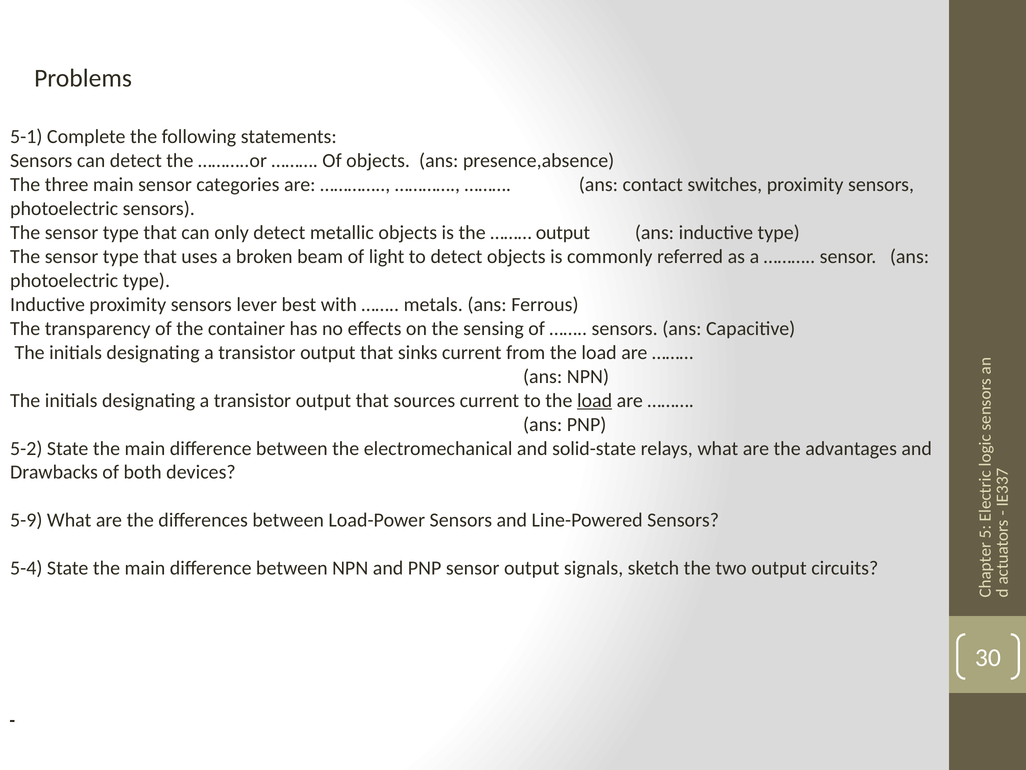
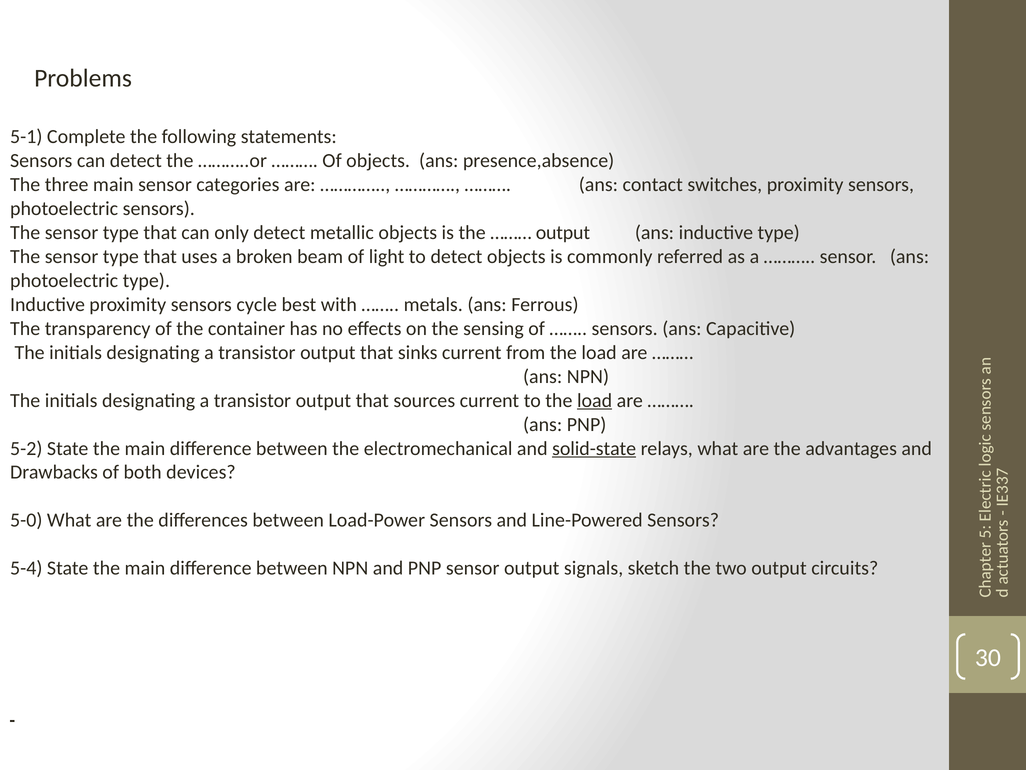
lever: lever -> cycle
solid-state underline: none -> present
5-9: 5-9 -> 5-0
